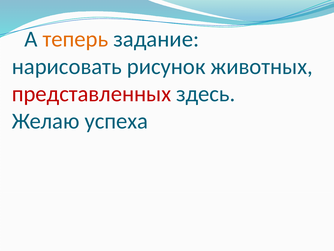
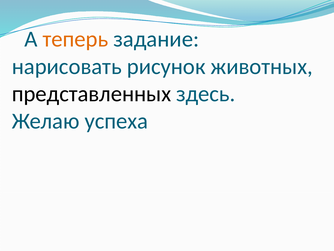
представленных colour: red -> black
